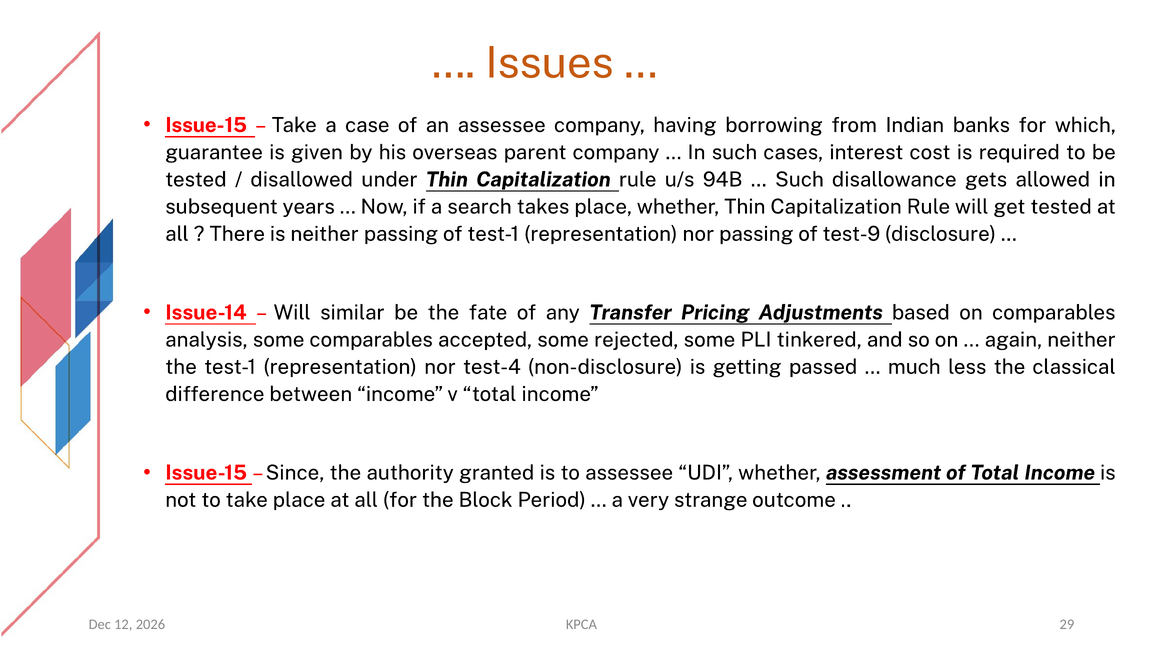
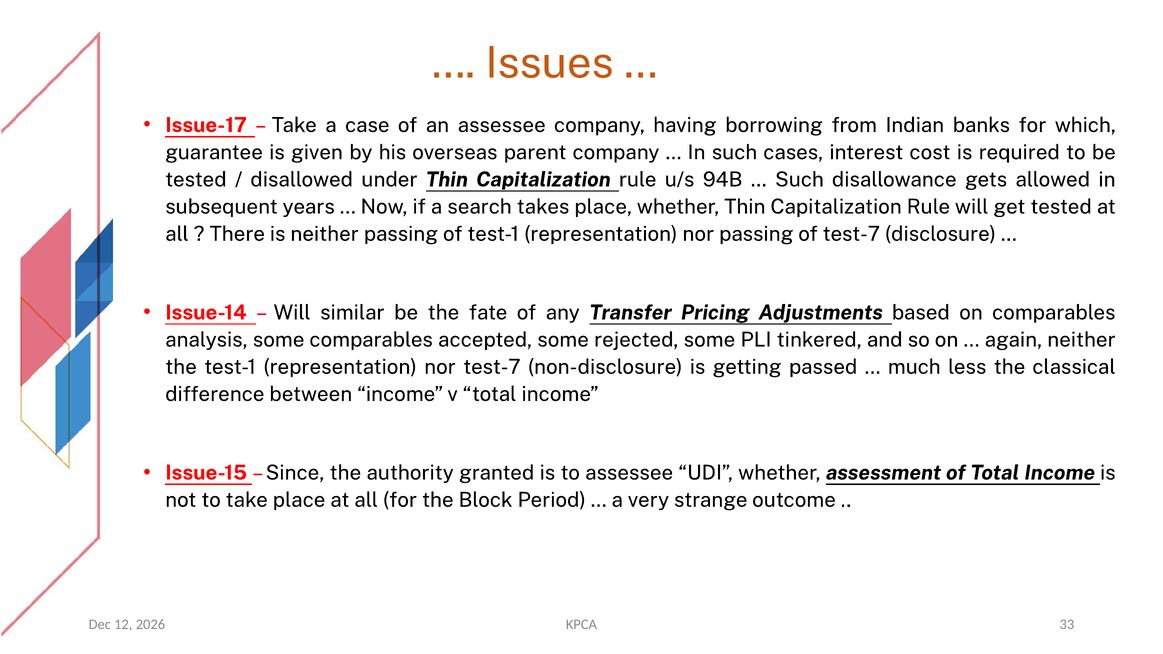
Issue-15 at (206, 125): Issue-15 -> Issue-17
of test-9: test-9 -> test-7
nor test-4: test-4 -> test-7
29: 29 -> 33
